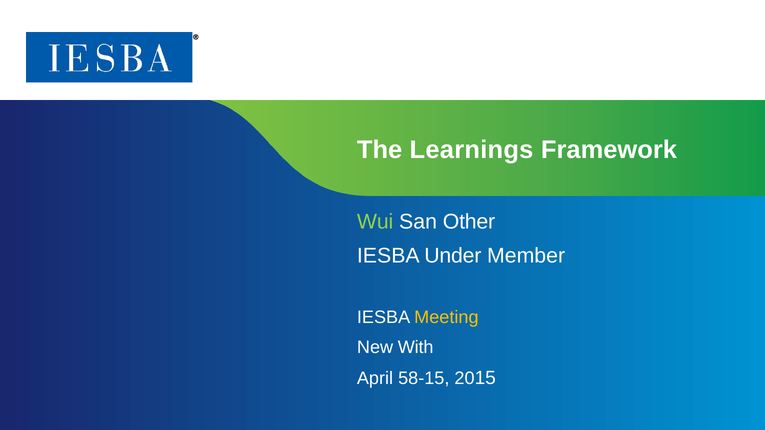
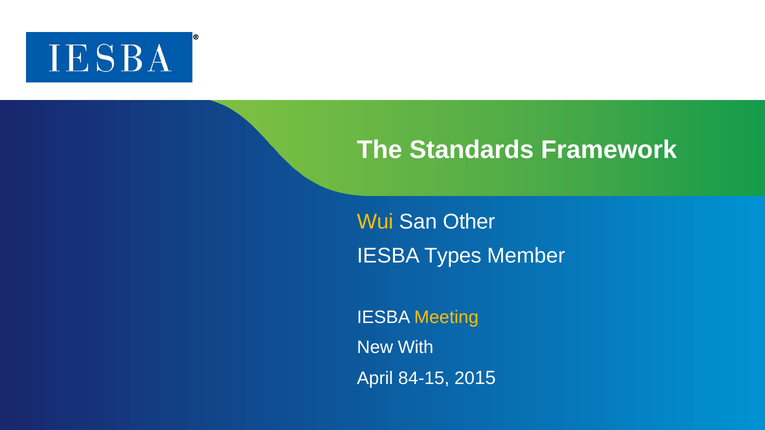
Learnings: Learnings -> Standards
Wui colour: light green -> yellow
Under: Under -> Types
58-15: 58-15 -> 84-15
